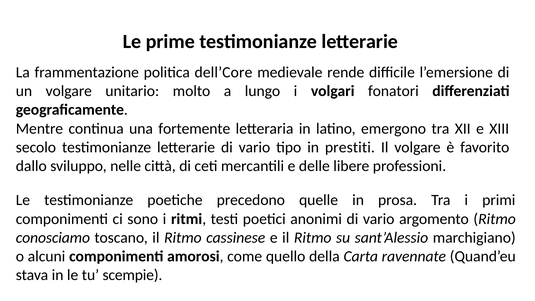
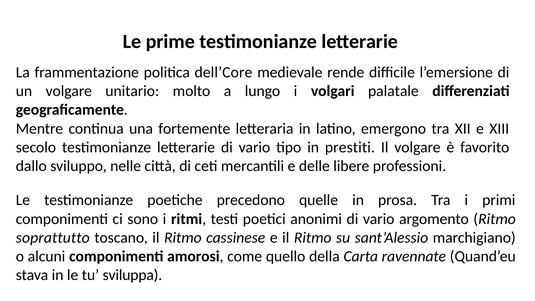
fonatori: fonatori -> palatale
conosciamo: conosciamo -> soprattutto
scempie: scempie -> sviluppa
